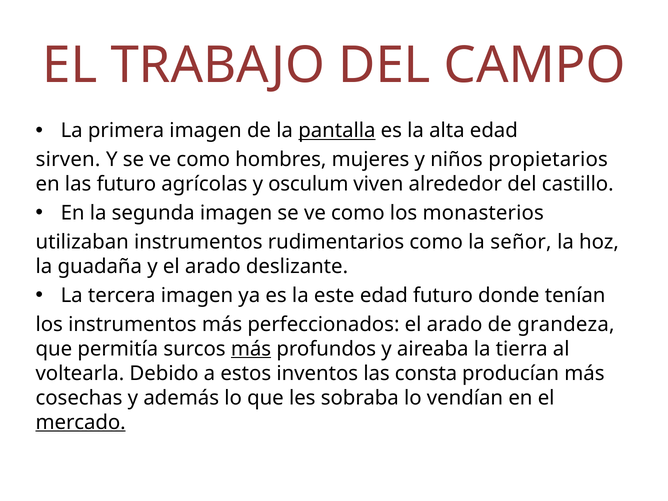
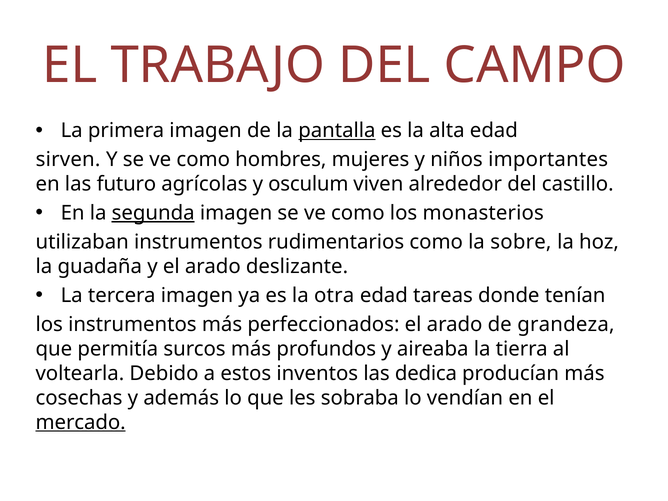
propietarios: propietarios -> importantes
segunda underline: none -> present
señor: señor -> sobre
este: este -> otra
edad futuro: futuro -> tareas
más at (251, 349) underline: present -> none
consta: consta -> dedica
